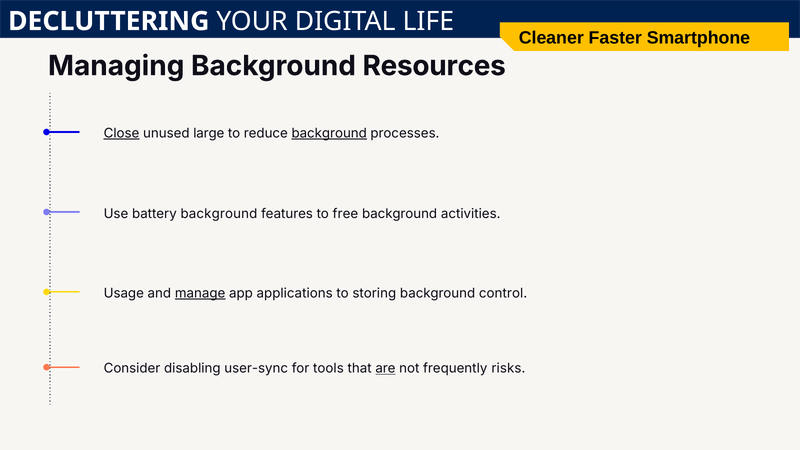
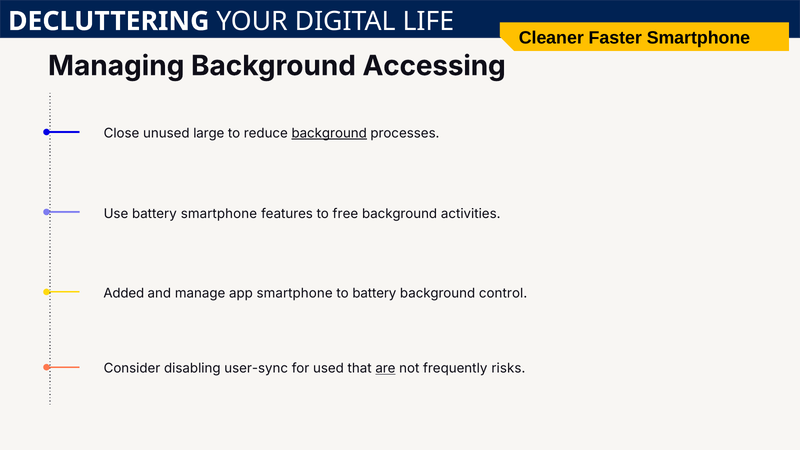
Resources: Resources -> Accessing
Close underline: present -> none
battery background: background -> smartphone
Usage: Usage -> Added
manage underline: present -> none
app applications: applications -> smartphone
to storing: storing -> battery
tools: tools -> used
